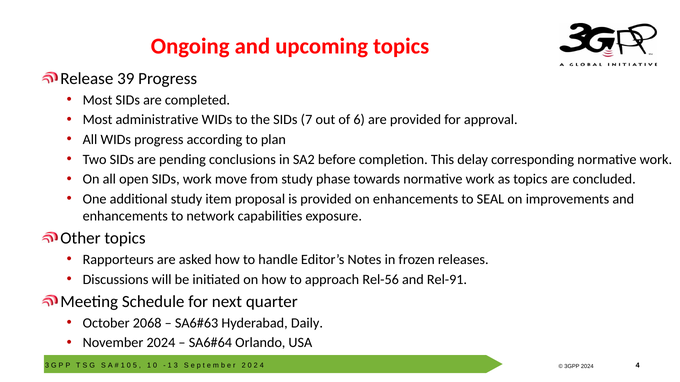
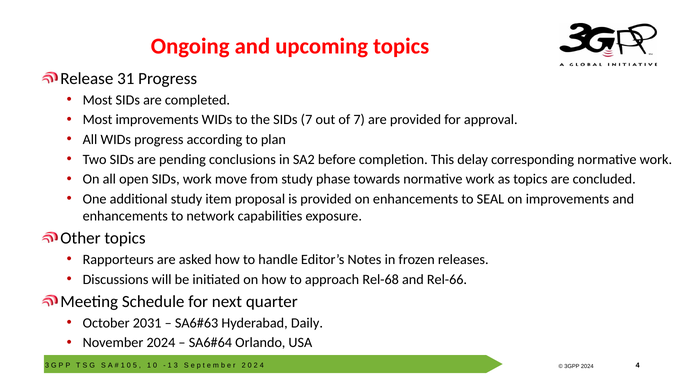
39: 39 -> 31
Most administrative: administrative -> improvements
of 6: 6 -> 7
Rel-56: Rel-56 -> Rel-68
Rel-91: Rel-91 -> Rel-66
2068: 2068 -> 2031
